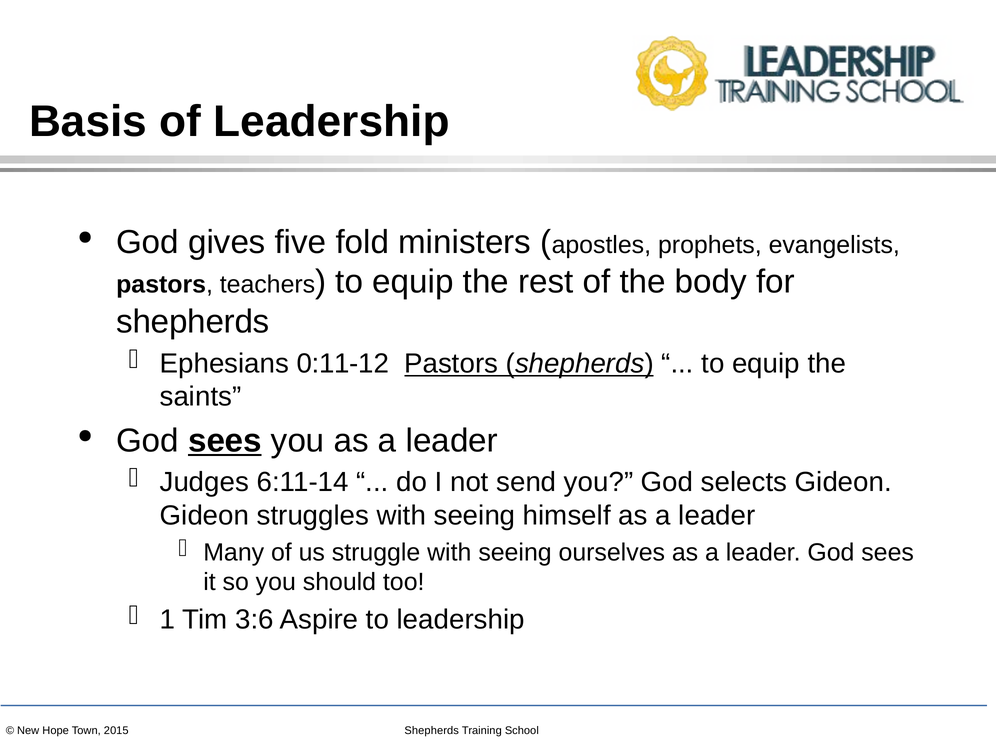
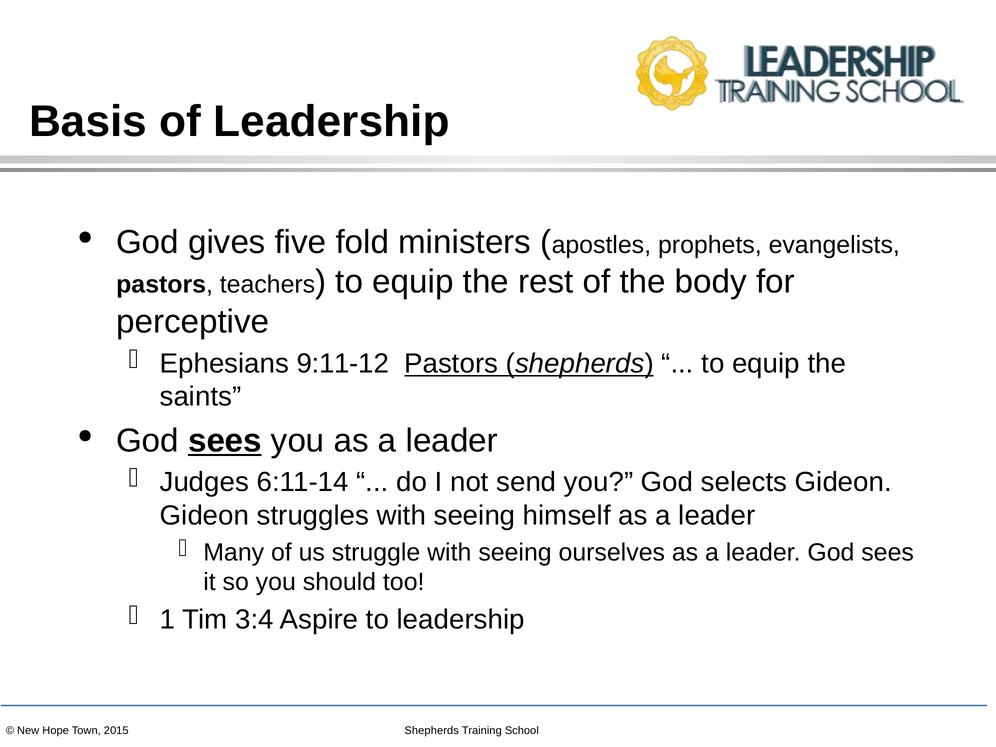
shepherds at (193, 322): shepherds -> perceptive
0:11-12: 0:11-12 -> 9:11-12
3:6: 3:6 -> 3:4
